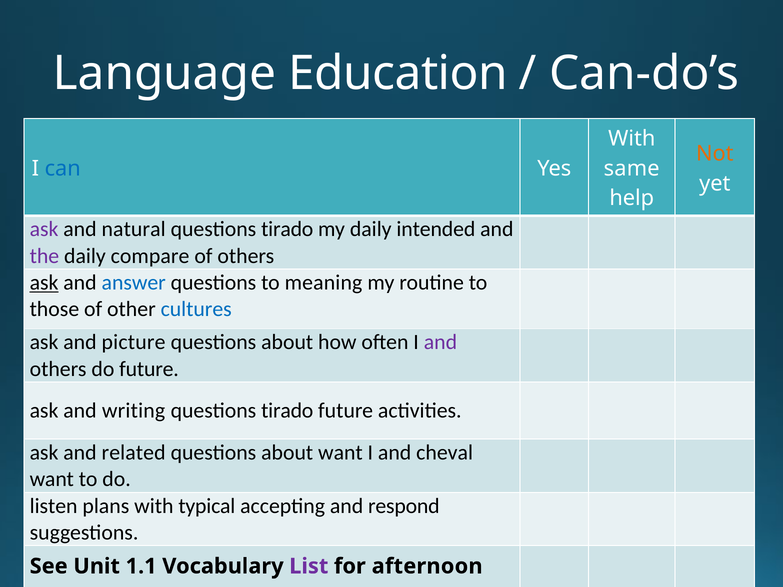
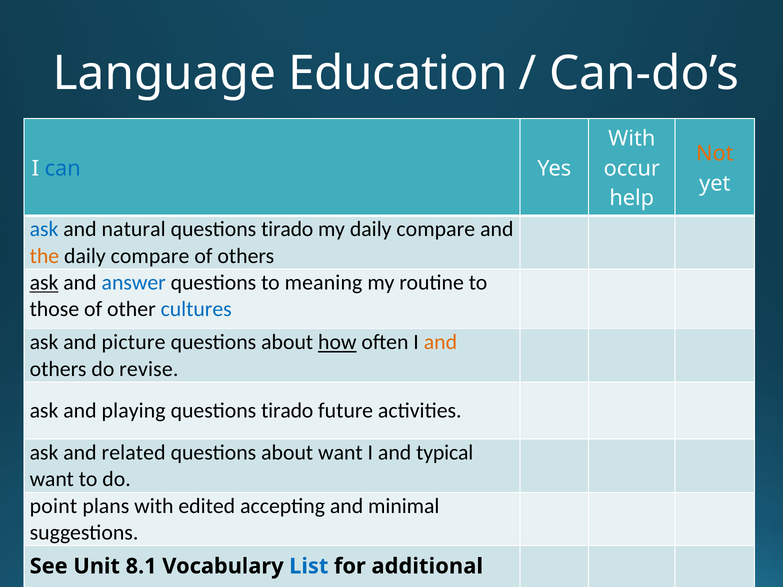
same: same -> occur
ask at (44, 229) colour: purple -> blue
my daily intended: intended -> compare
the colour: purple -> orange
how underline: none -> present
and at (440, 342) colour: purple -> orange
do future: future -> revise
writing: writing -> playing
cheval: cheval -> typical
listen: listen -> point
typical: typical -> edited
respond: respond -> minimal
1.1: 1.1 -> 8.1
List colour: purple -> blue
afternoon: afternoon -> additional
